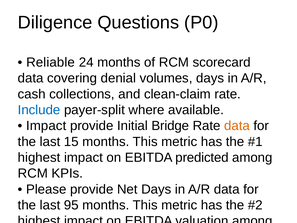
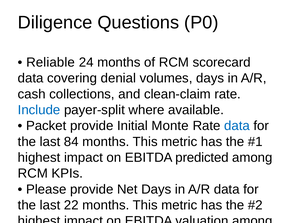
Impact at (46, 126): Impact -> Packet
Bridge: Bridge -> Monte
data at (237, 126) colour: orange -> blue
15: 15 -> 84
95: 95 -> 22
